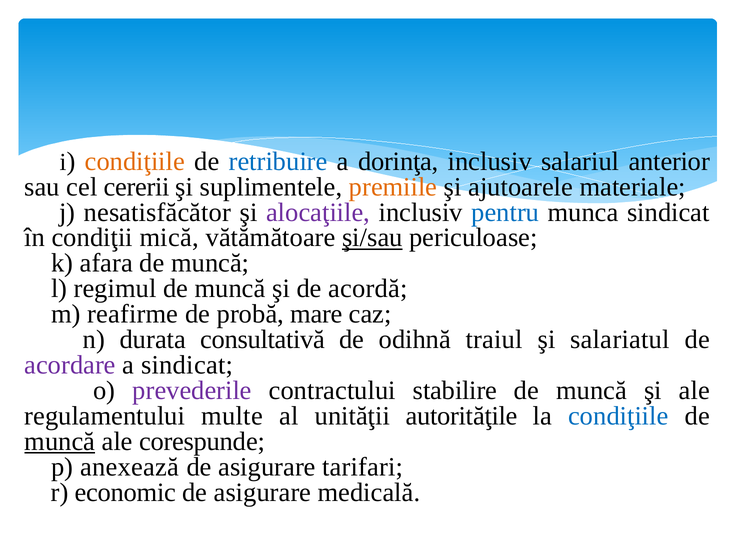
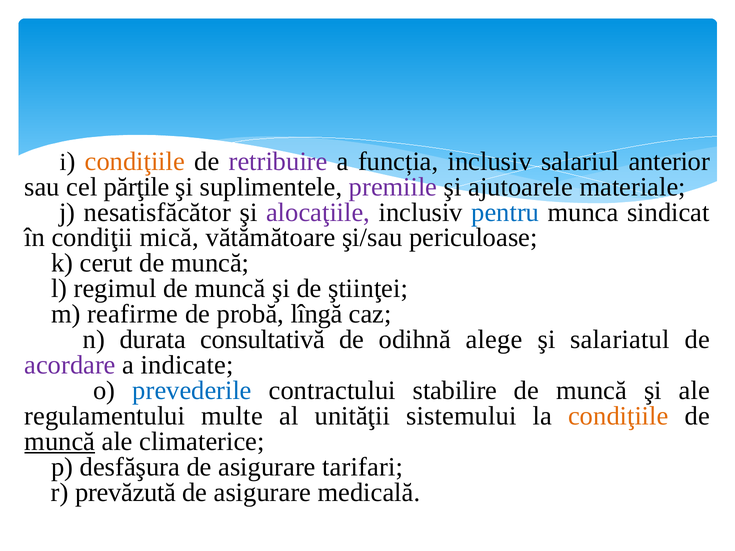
retribuire colour: blue -> purple
dorinţa: dorinţa -> funcția
cererii: cererii -> părţile
premiile colour: orange -> purple
şi/sau underline: present -> none
afara: afara -> cerut
acordă: acordă -> ştiinţei
mare: mare -> lîngă
traiul: traiul -> alege
a sindicat: sindicat -> indicate
prevederile colour: purple -> blue
autorităţile: autorităţile -> sistemului
condiţiile at (618, 416) colour: blue -> orange
corespunde: corespunde -> climaterice
anexează: anexează -> desfăşura
economic: economic -> prevăzută
